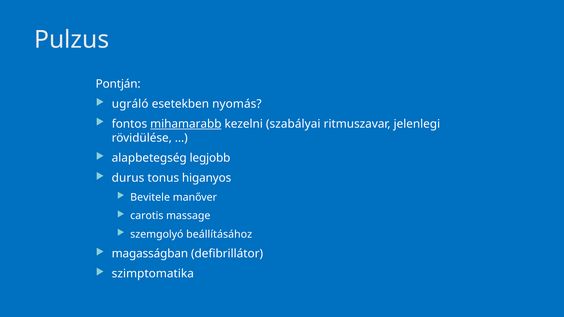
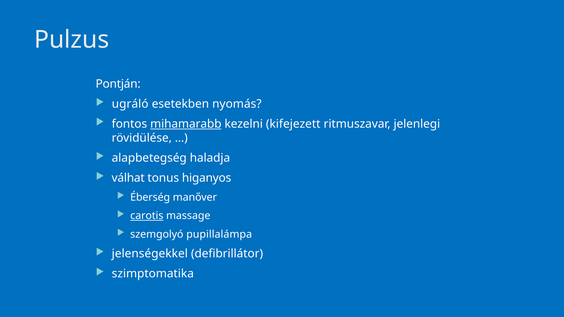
szabályai: szabályai -> kifejezett
legjobb: legjobb -> haladja
durus: durus -> válhat
Bevitele: Bevitele -> Éberség
carotis underline: none -> present
beállításához: beállításához -> pupillalámpa
magasságban: magasságban -> jelenségekkel
